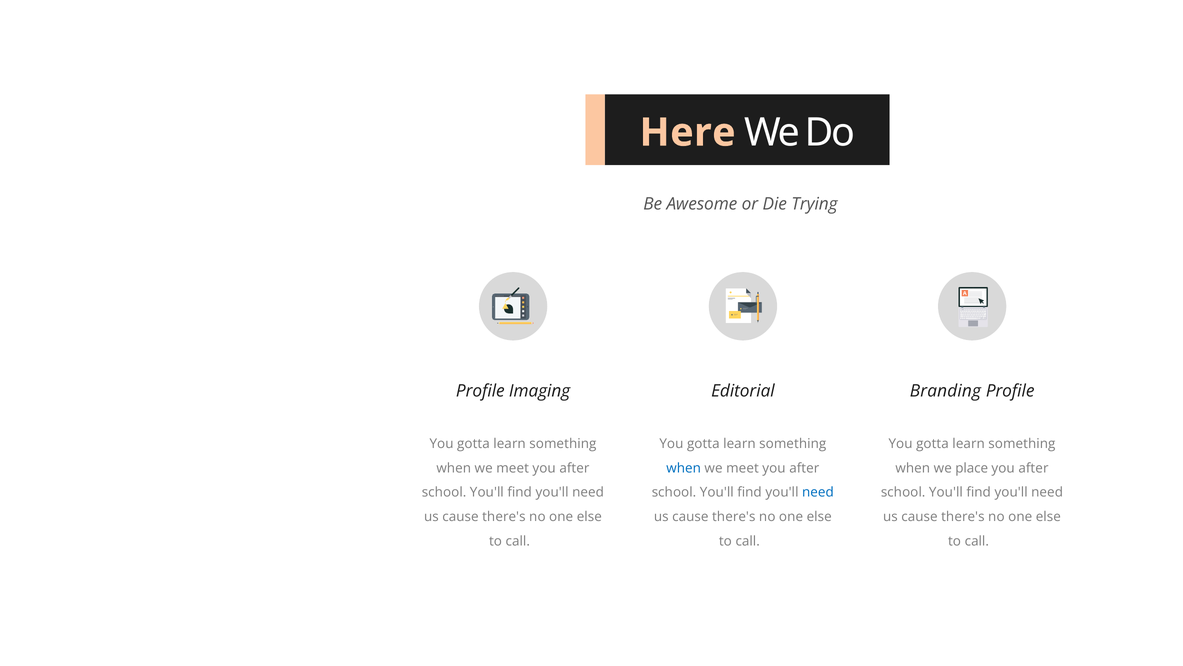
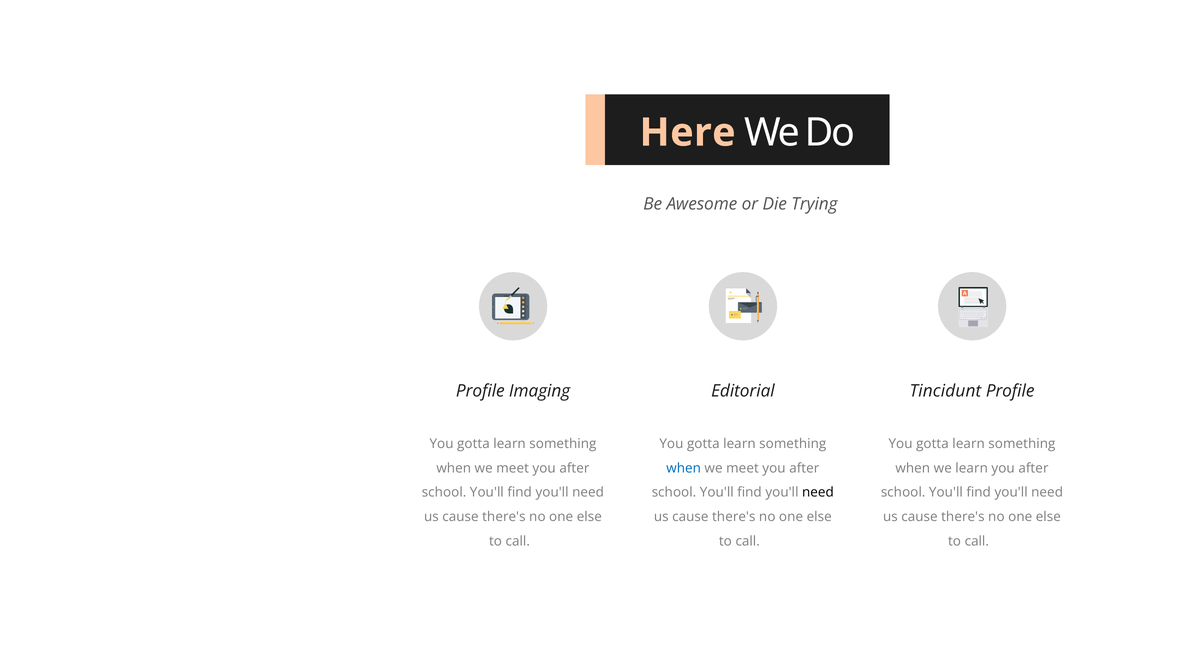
Branding: Branding -> Tincidunt
we place: place -> learn
need at (818, 492) colour: blue -> black
